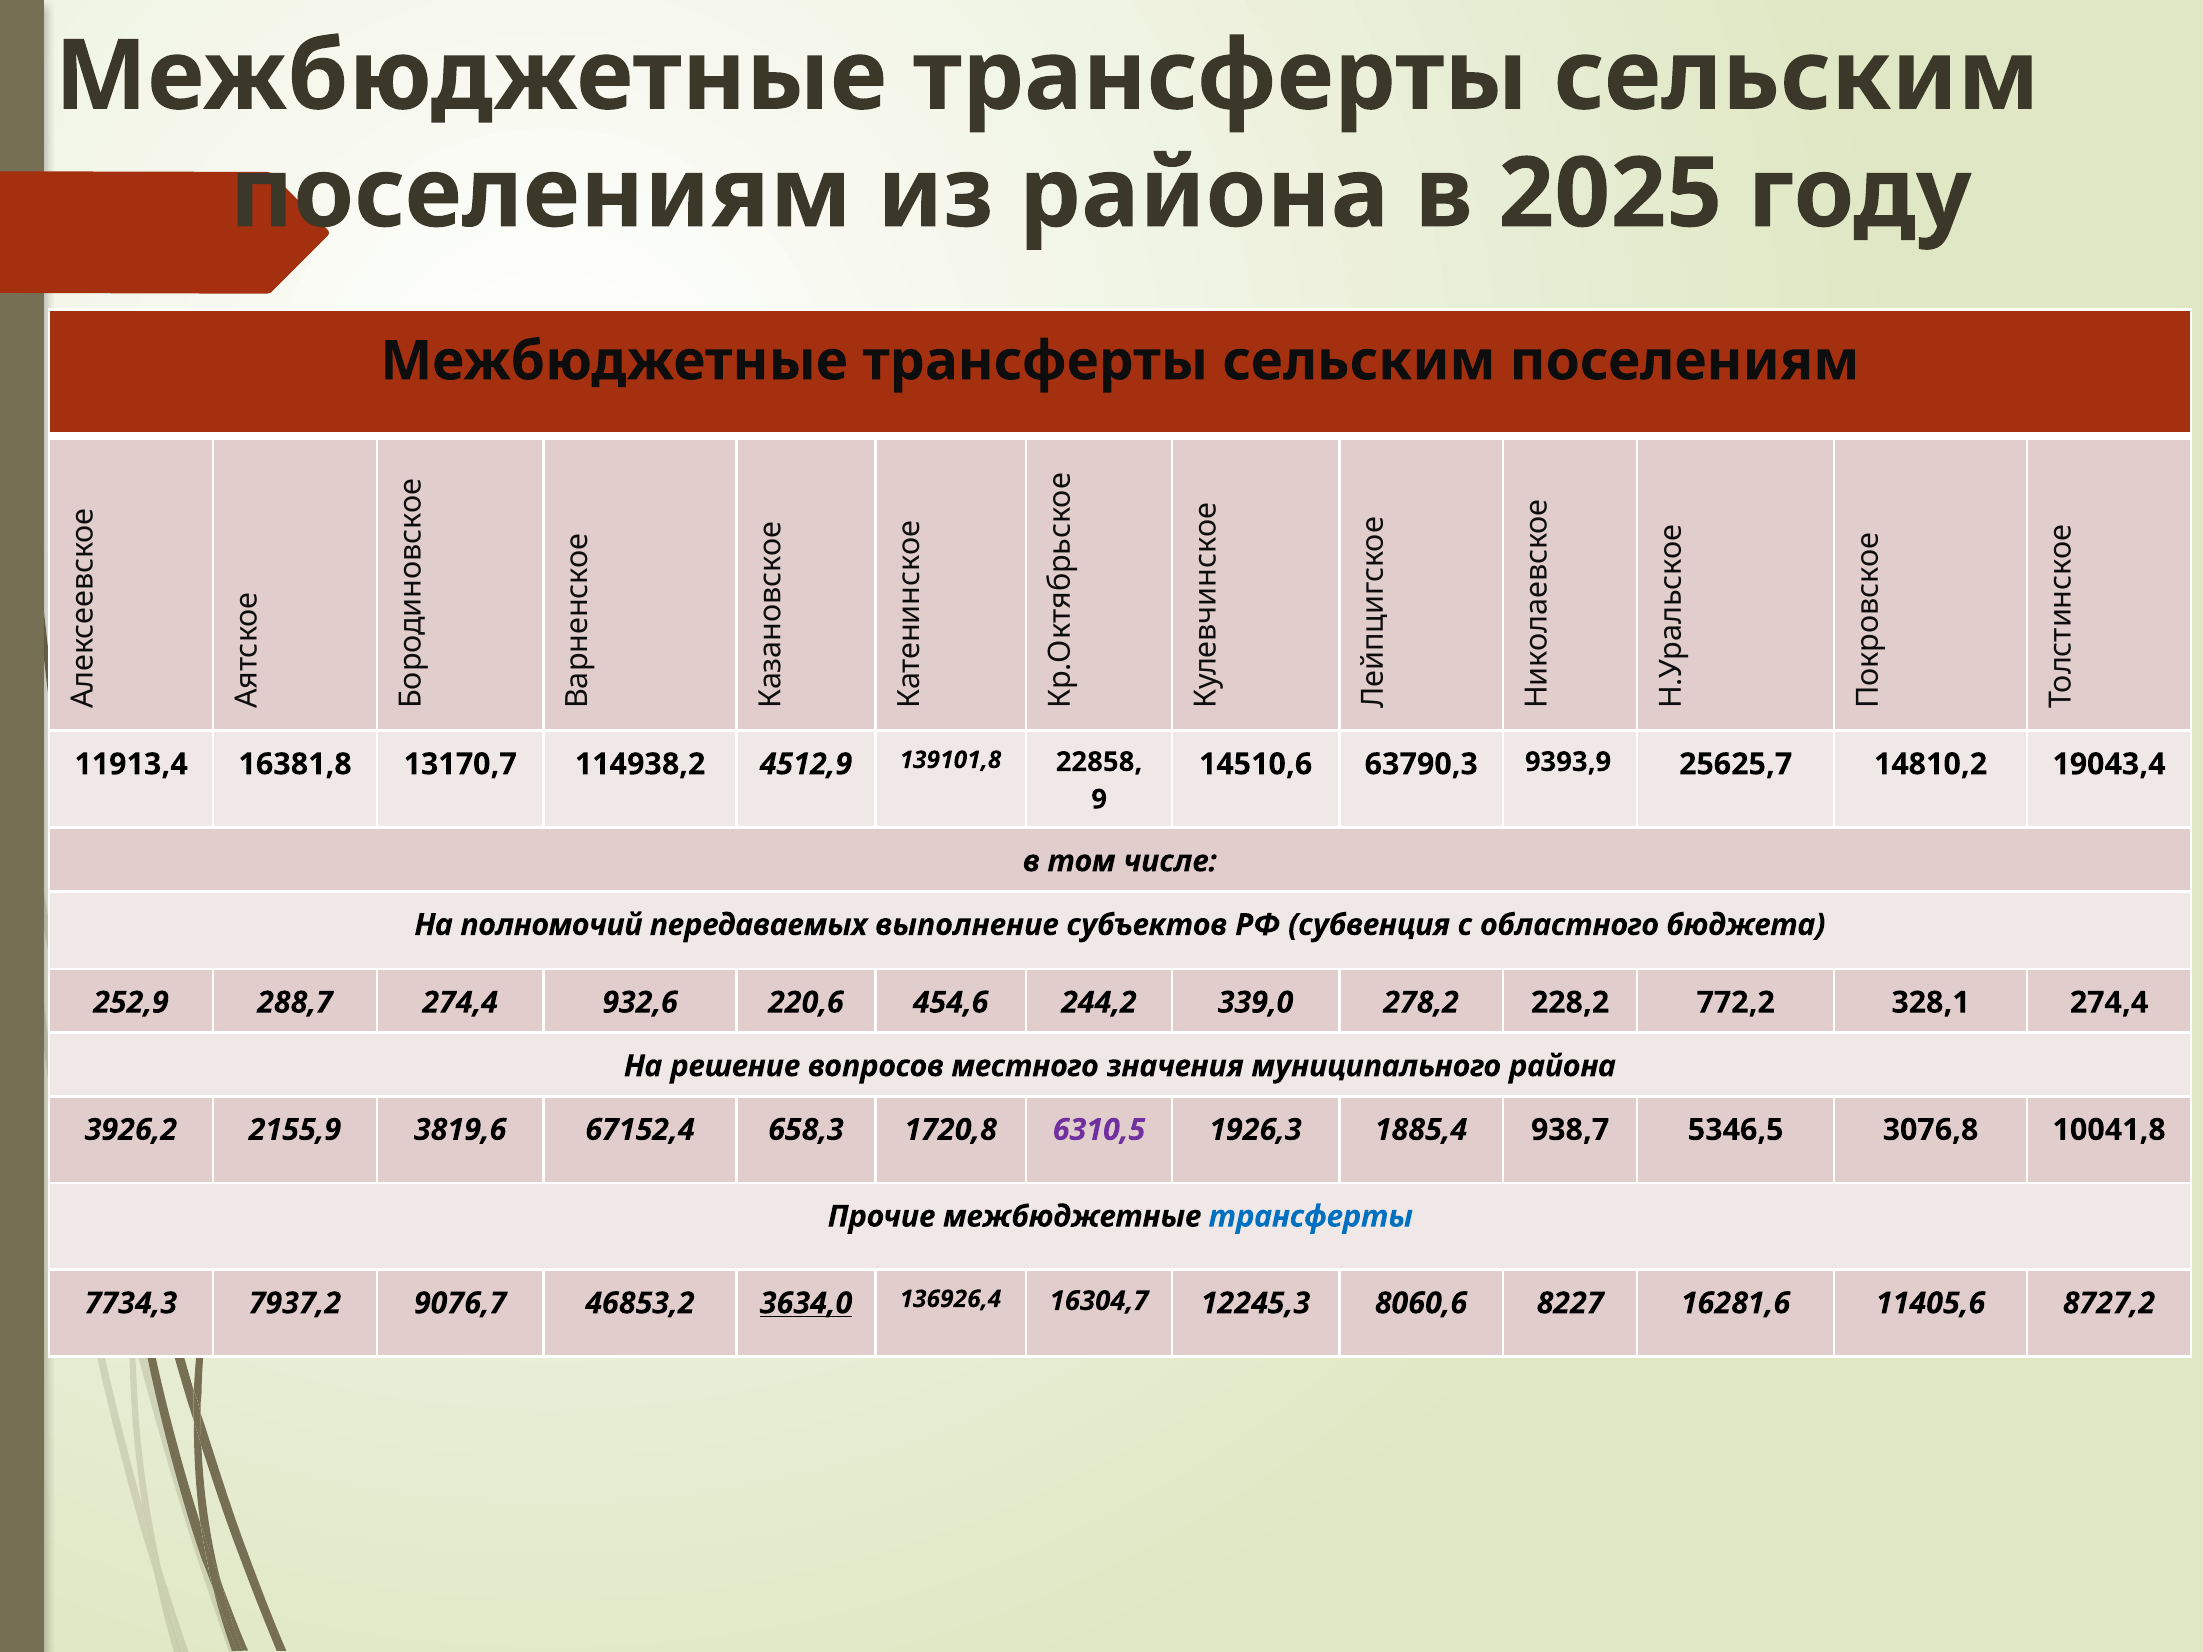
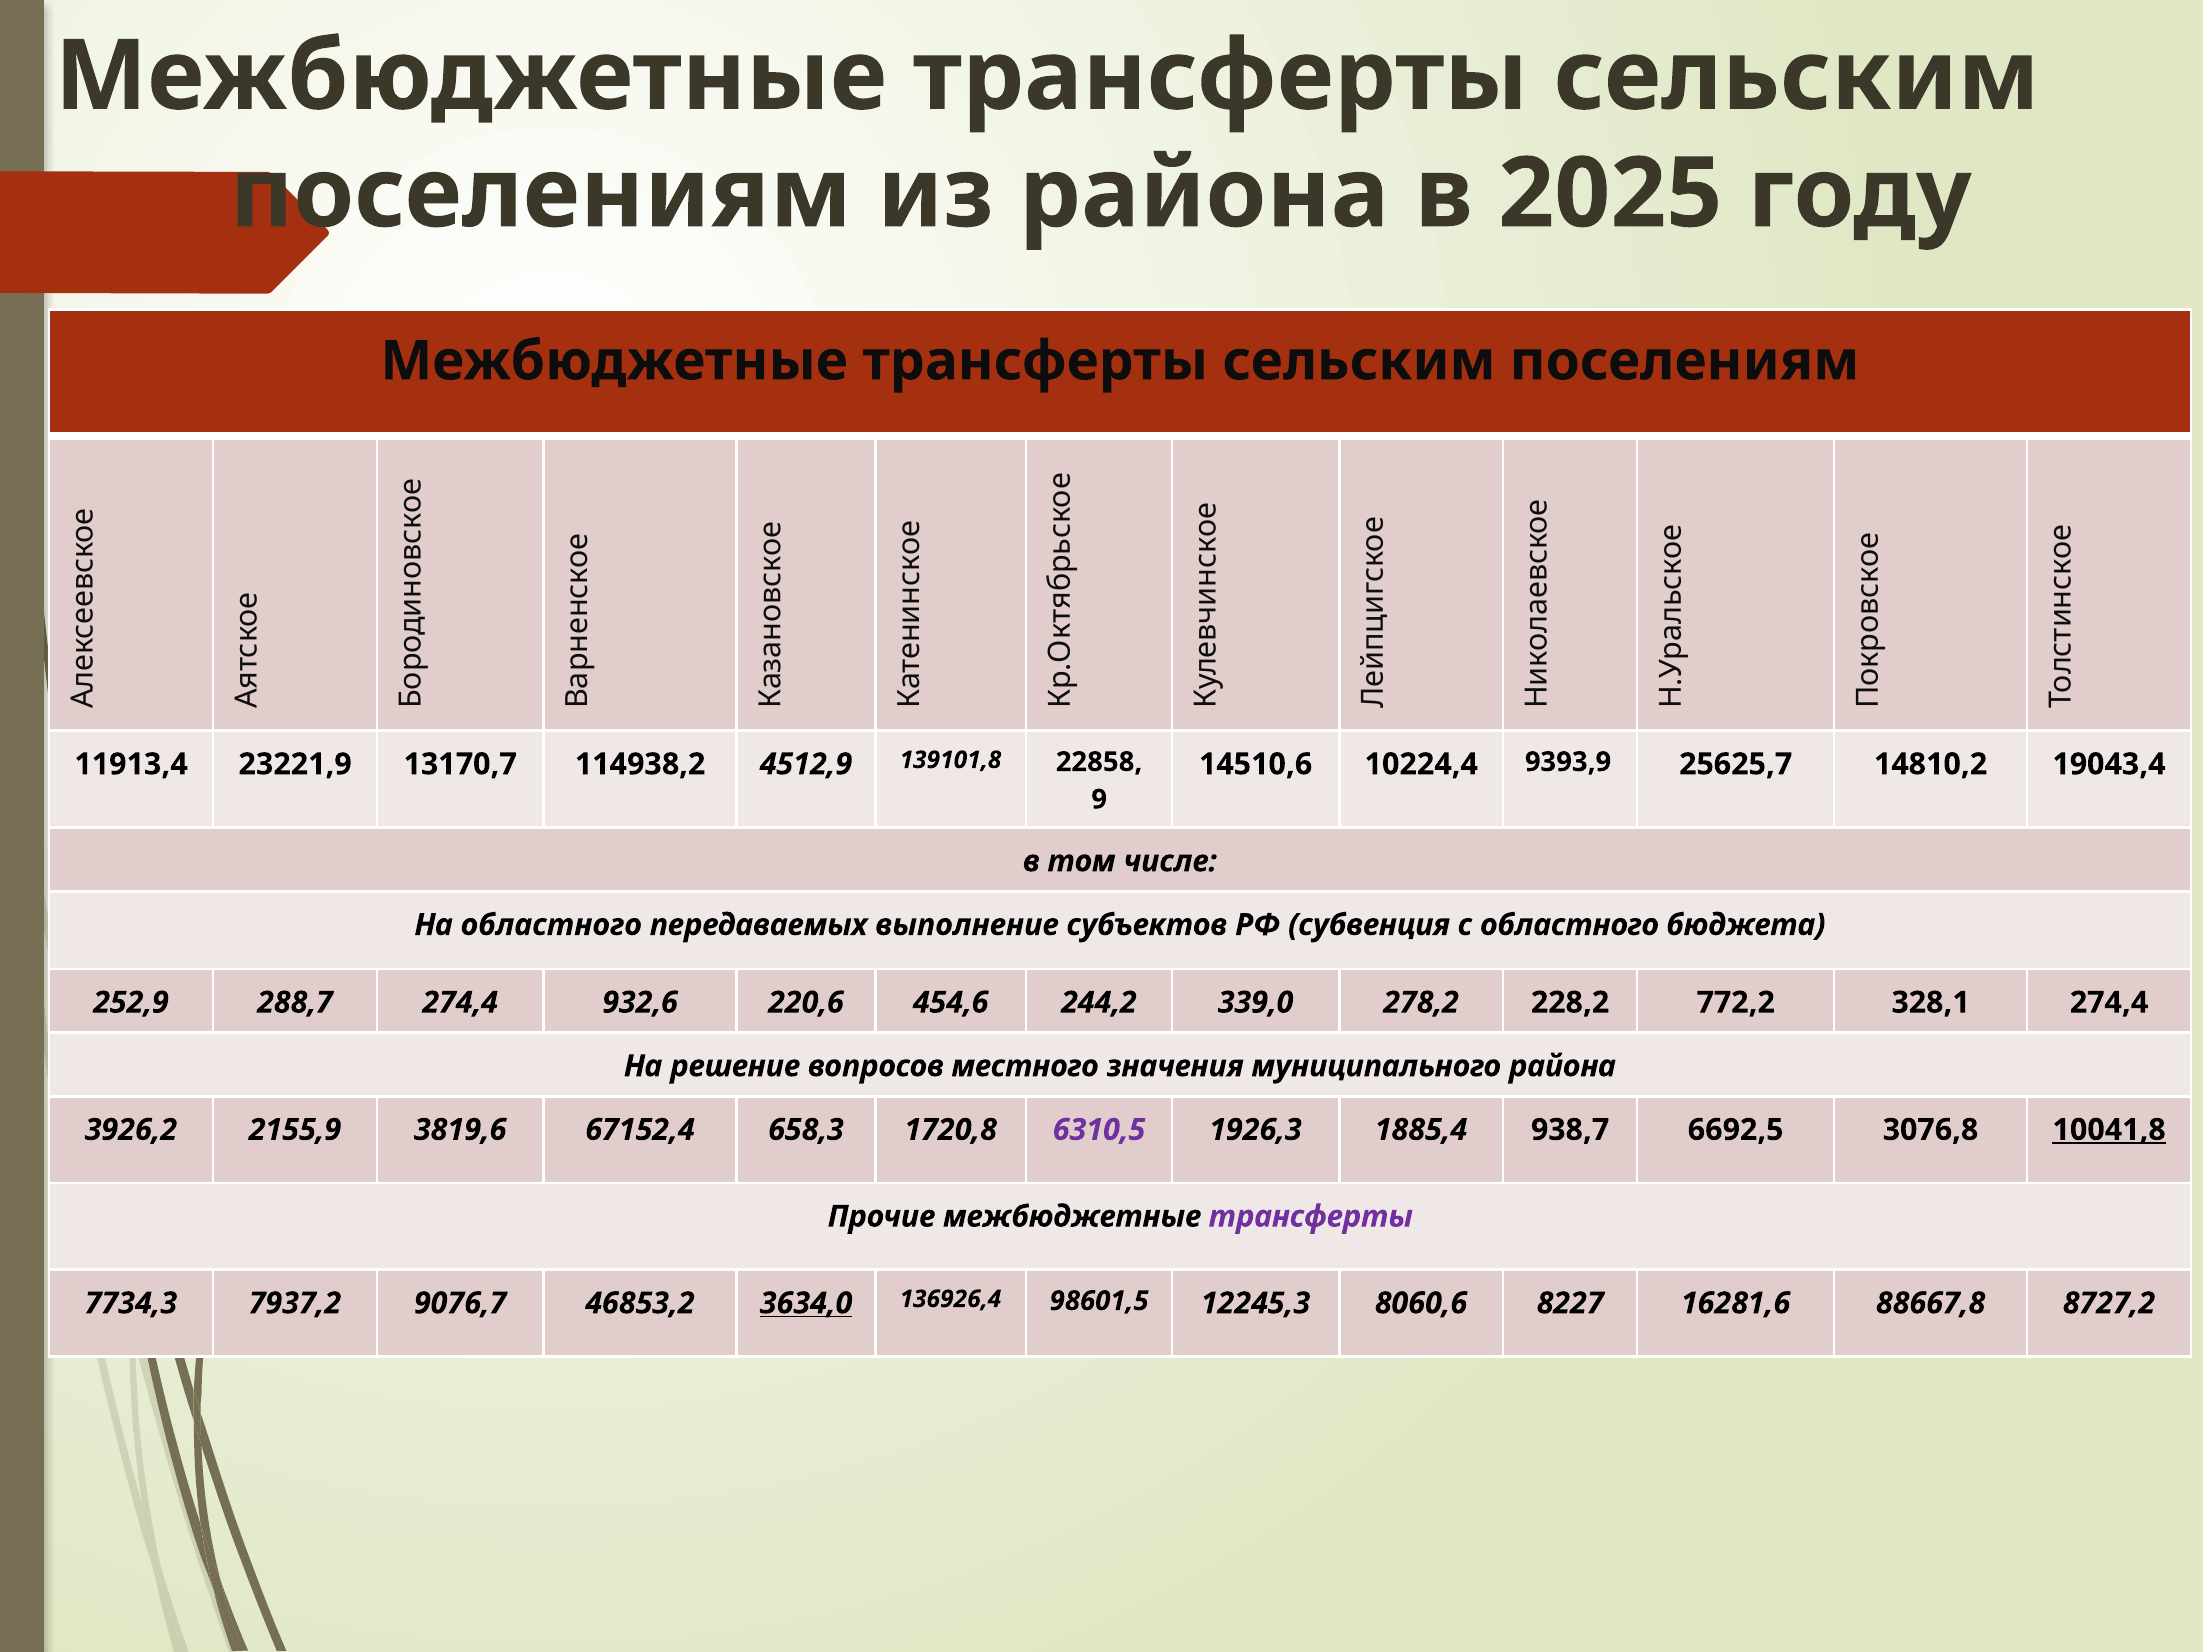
16381,8: 16381,8 -> 23221,9
63790,3: 63790,3 -> 10224,4
На полномочий: полномочий -> областного
5346,5: 5346,5 -> 6692,5
10041,8 underline: none -> present
трансферты at (1311, 1217) colour: blue -> purple
16304,7: 16304,7 -> 98601,5
11405,6: 11405,6 -> 88667,8
